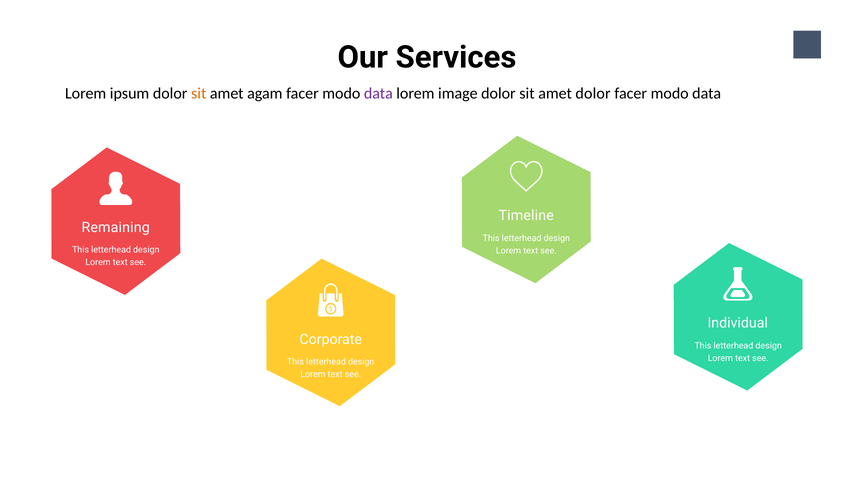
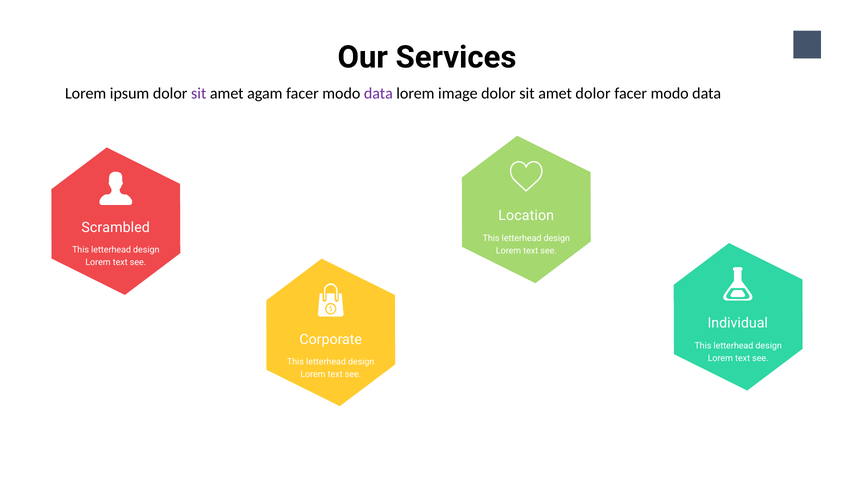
sit at (199, 93) colour: orange -> purple
Timeline: Timeline -> Location
Remaining: Remaining -> Scrambled
